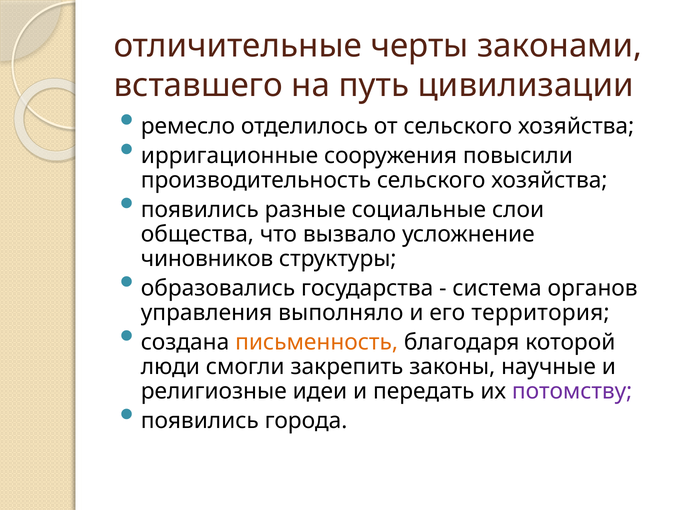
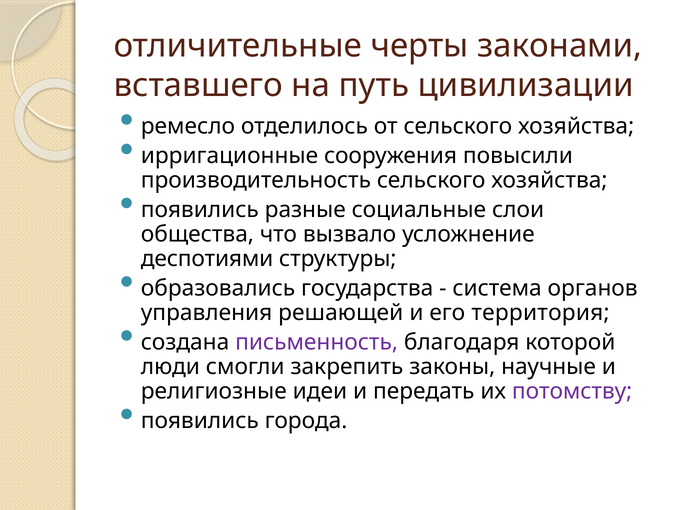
чиновников: чиновников -> деспотиями
выполняло: выполняло -> решающей
письменность colour: orange -> purple
